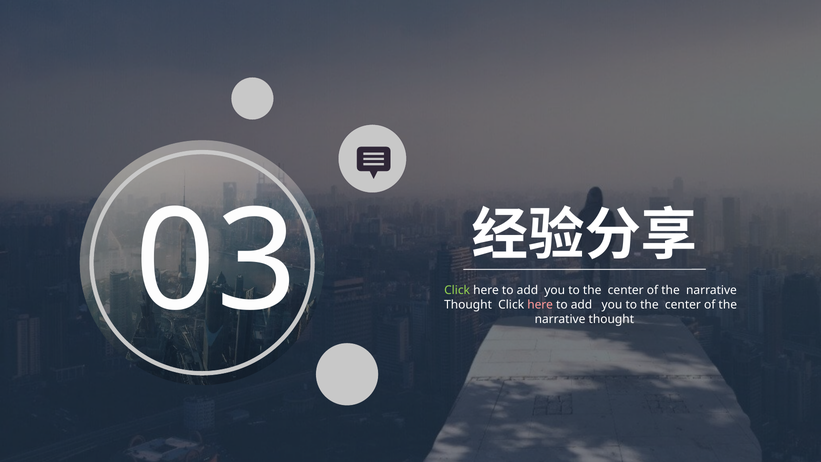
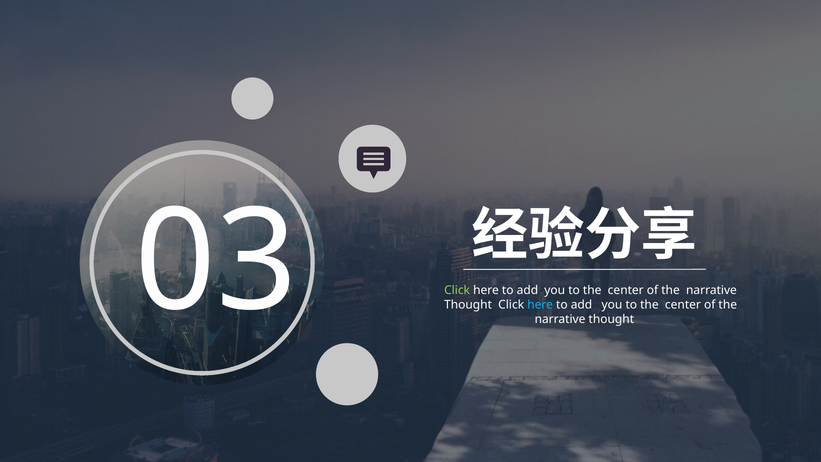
here at (540, 305) colour: pink -> light blue
